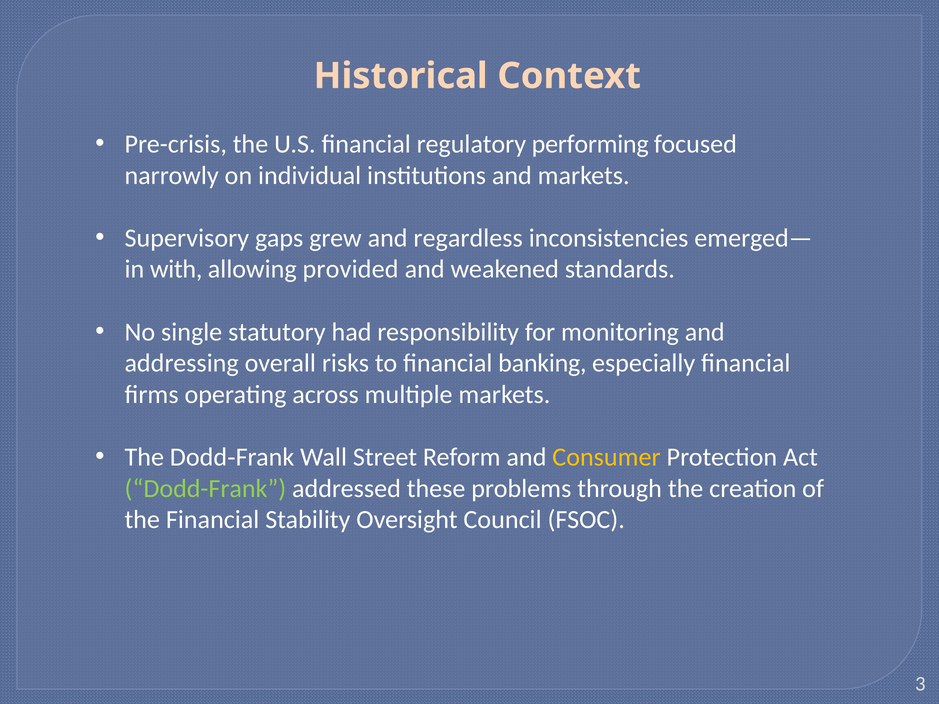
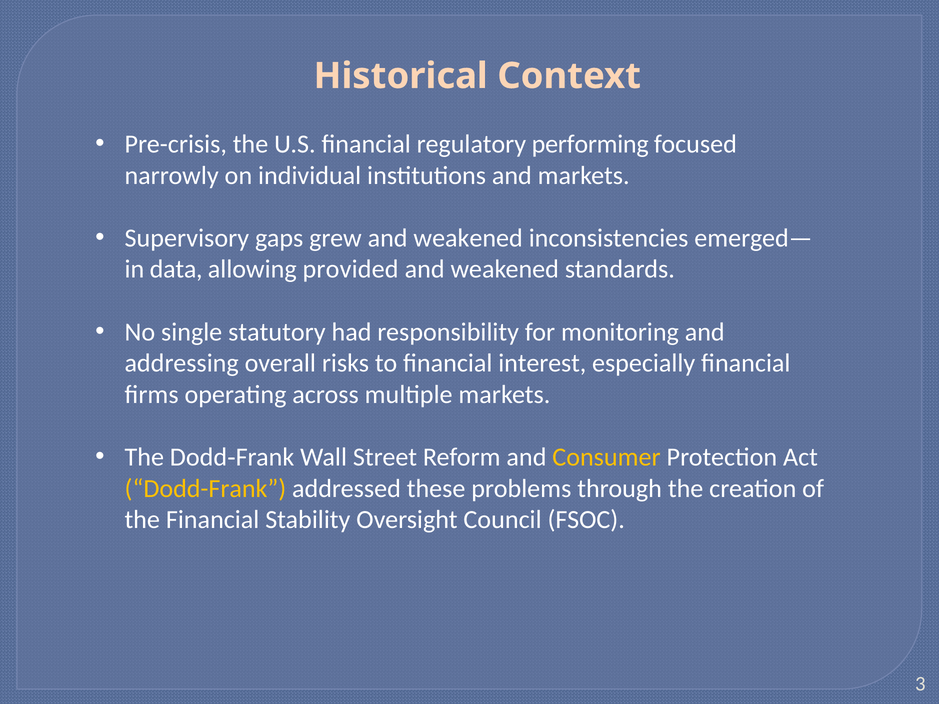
grew and regardless: regardless -> weakened
with: with -> data
banking: banking -> interest
Dodd-Frank colour: light green -> yellow
